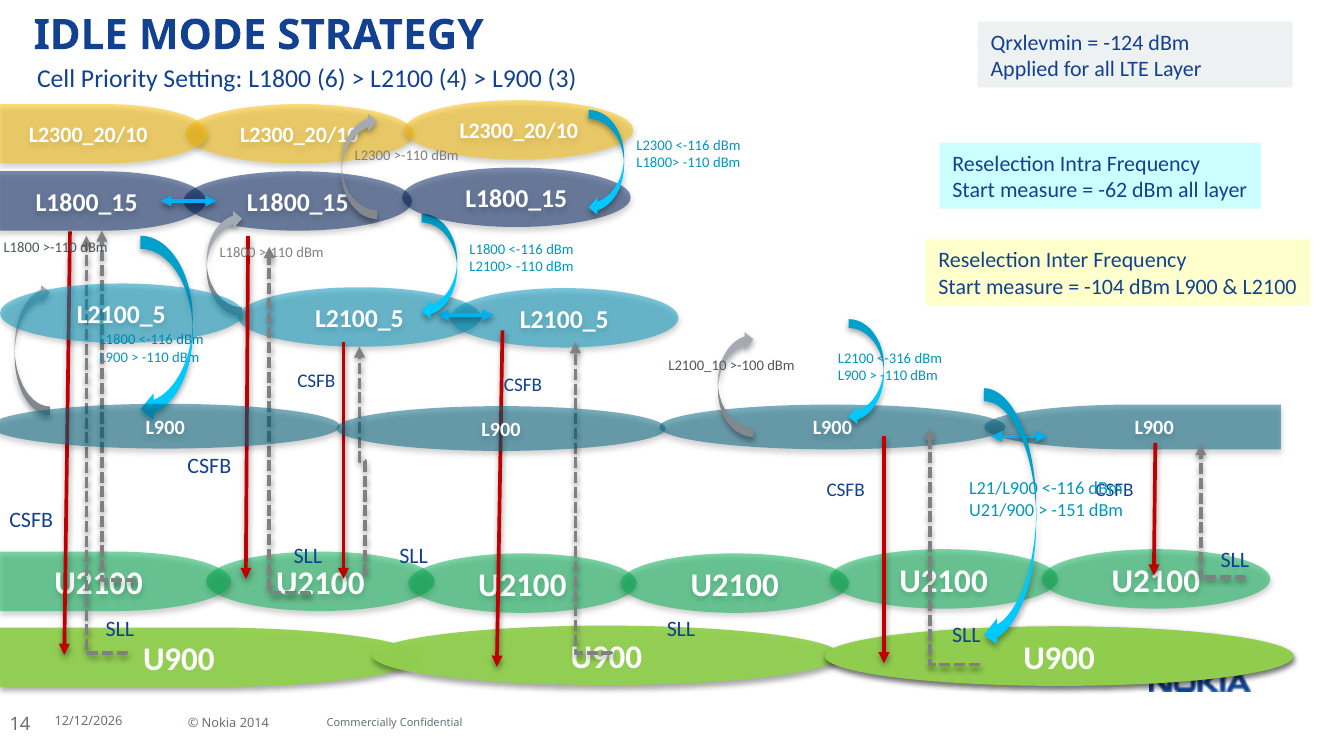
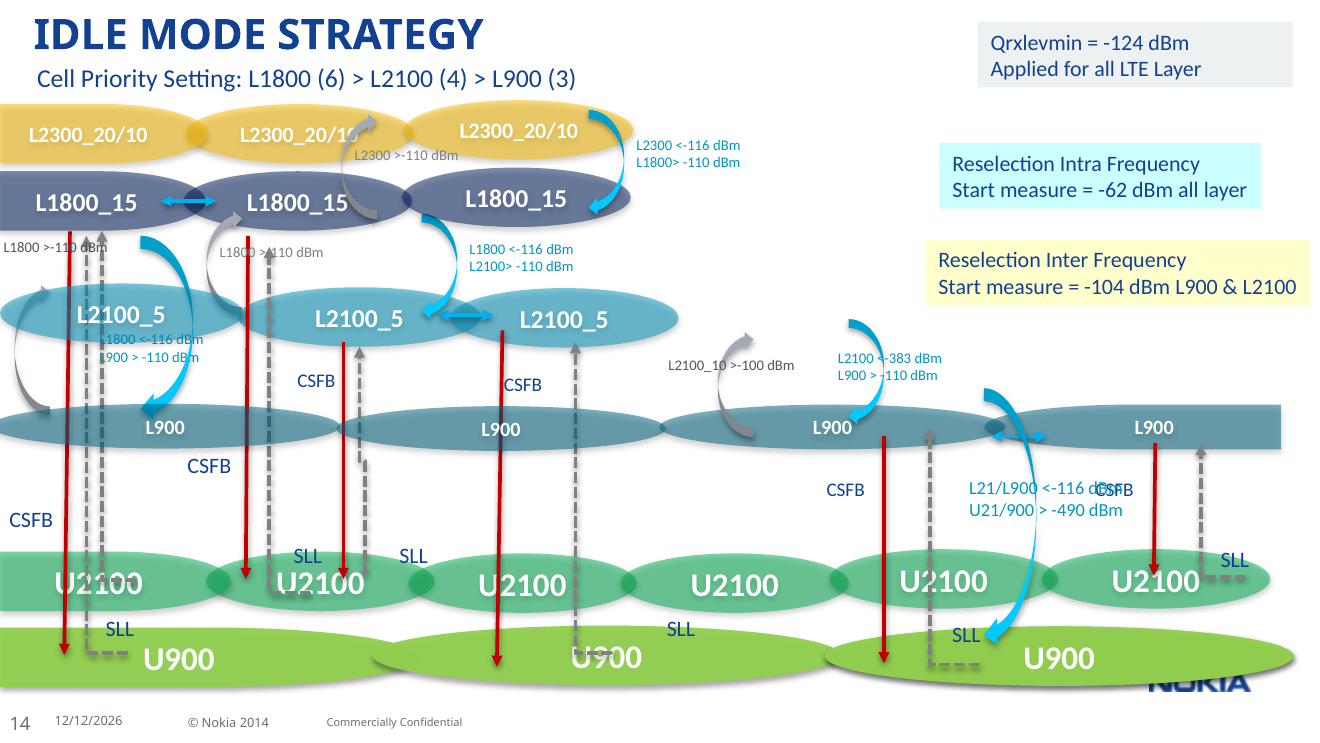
<-316: <-316 -> <-383
-151: -151 -> -490
